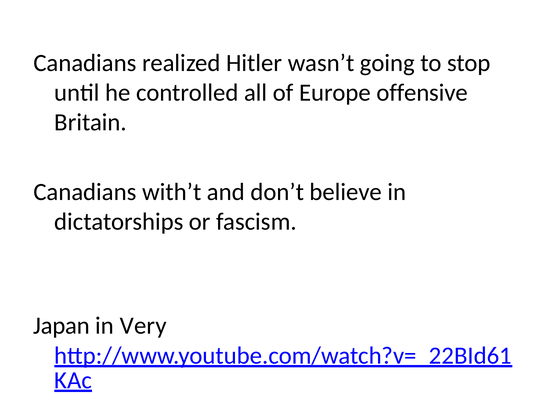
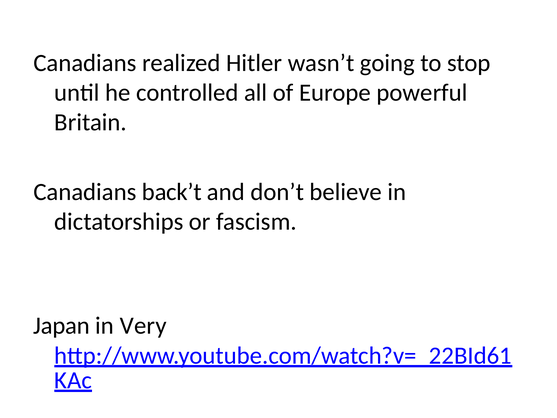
offensive: offensive -> powerful
with’t: with’t -> back’t
